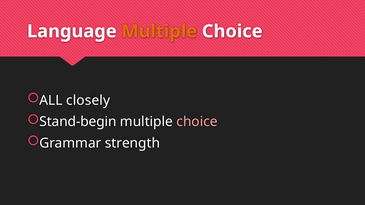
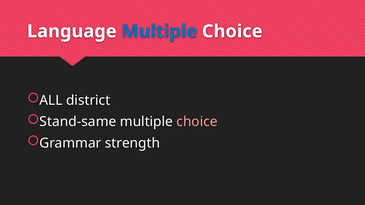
Multiple at (159, 31) colour: orange -> blue
closely: closely -> district
Stand-begin: Stand-begin -> Stand-same
